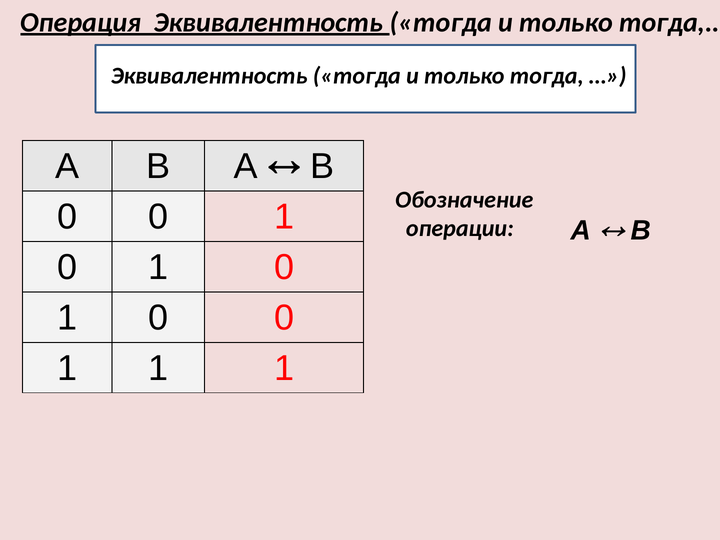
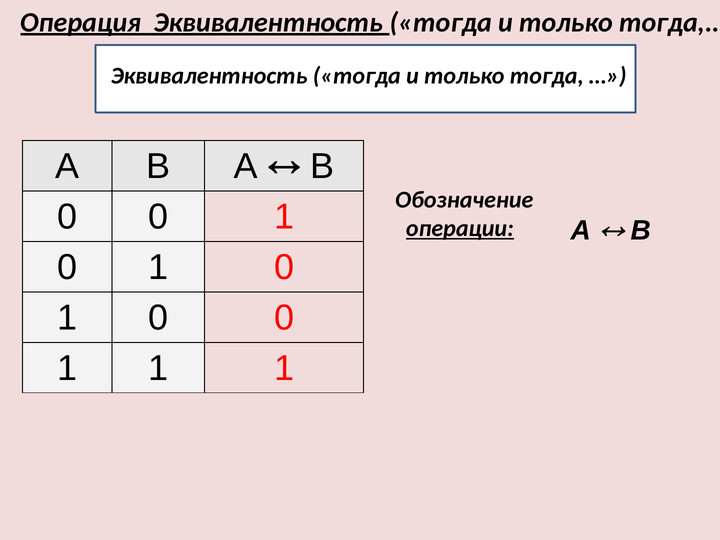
операции underline: none -> present
